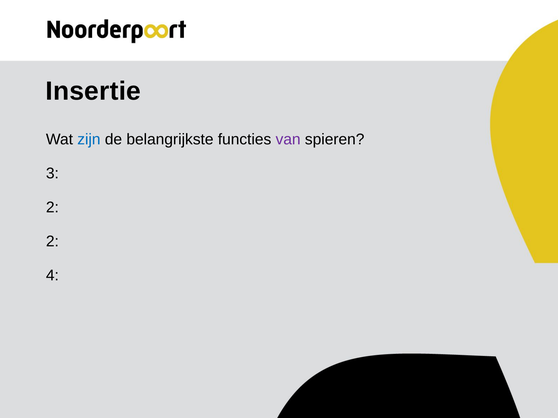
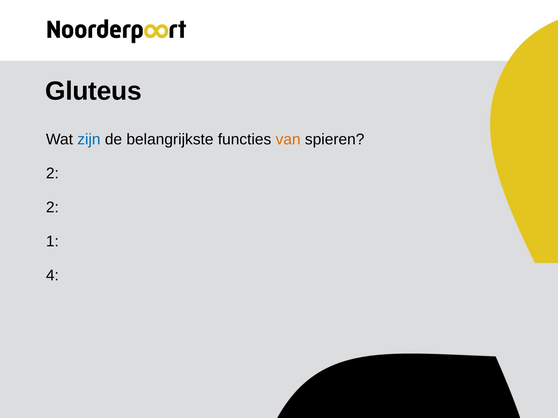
Insertie: Insertie -> Gluteus
van colour: purple -> orange
3 at (52, 173): 3 -> 2
2 at (52, 242): 2 -> 1
